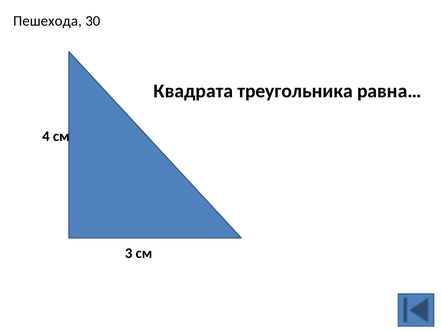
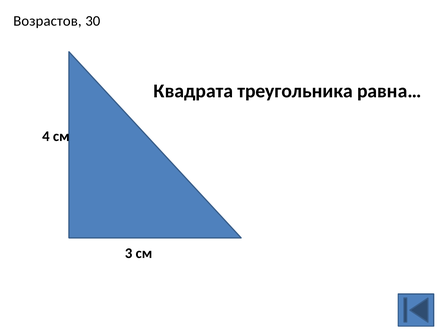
Пешехода: Пешехода -> Возрастов
